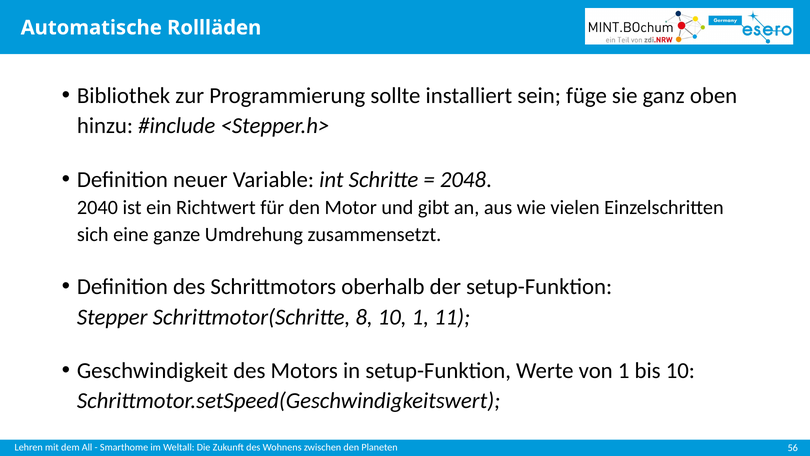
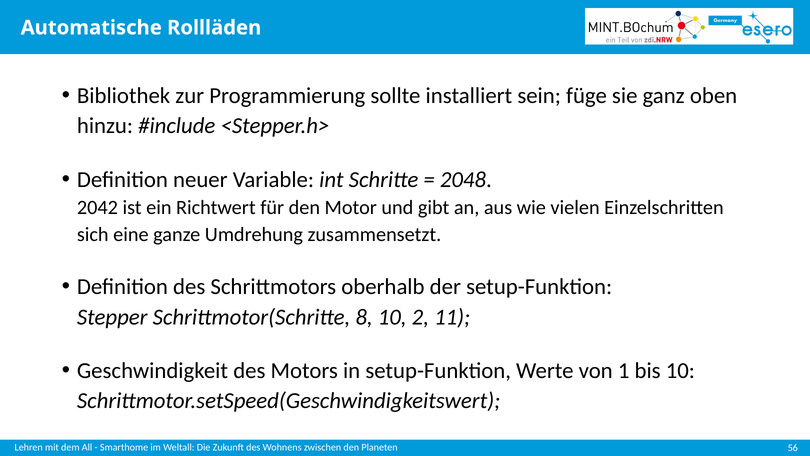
2040: 2040 -> 2042
10 1: 1 -> 2
